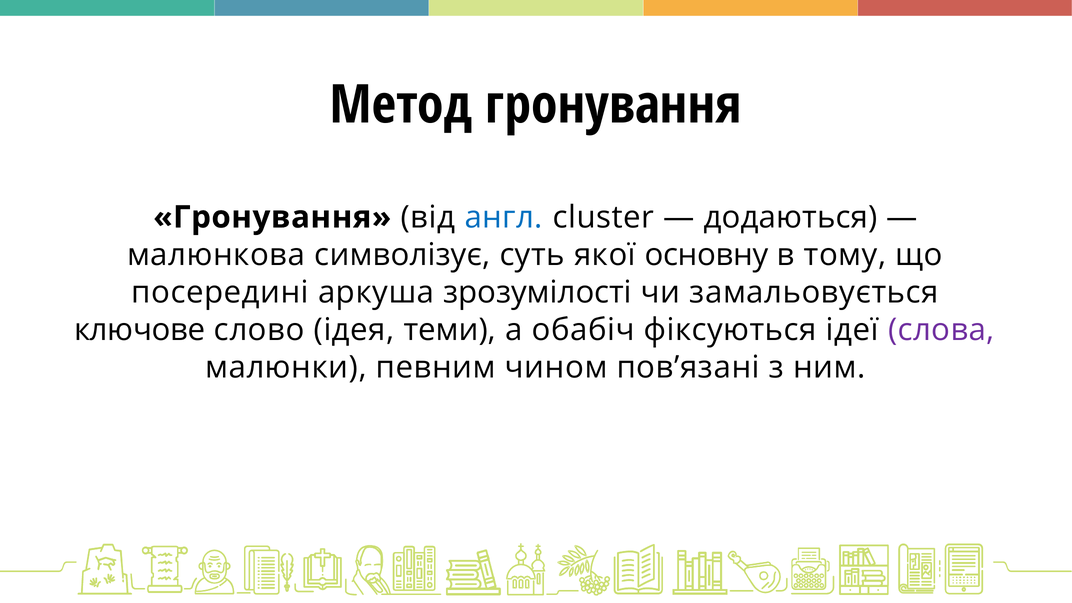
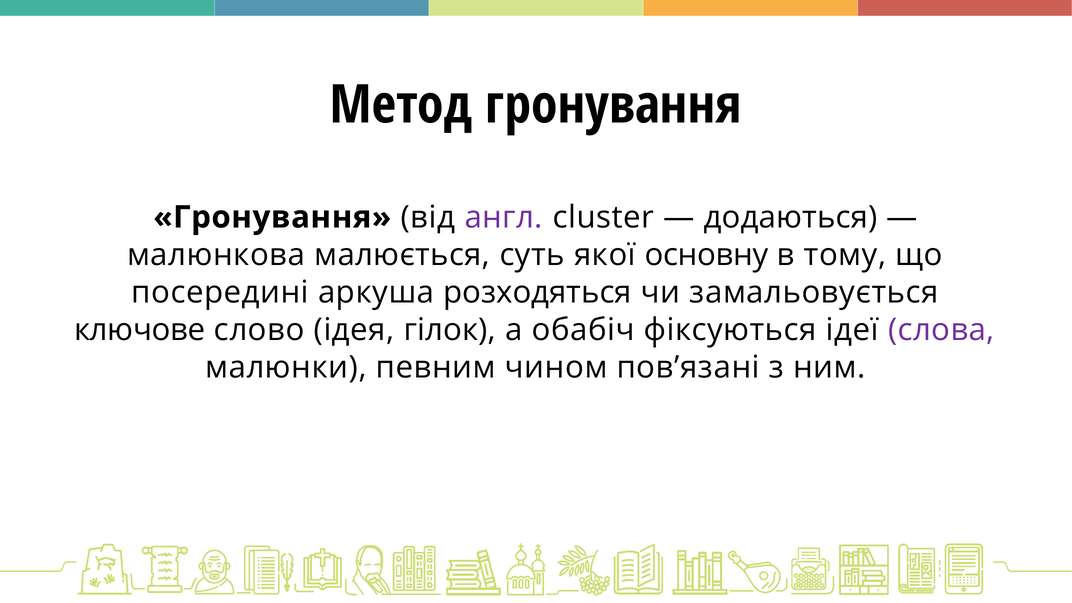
англ colour: blue -> purple
символізує: символізує -> малюється
зрозумілості: зрозумілості -> розходяться
теми: теми -> гілок
